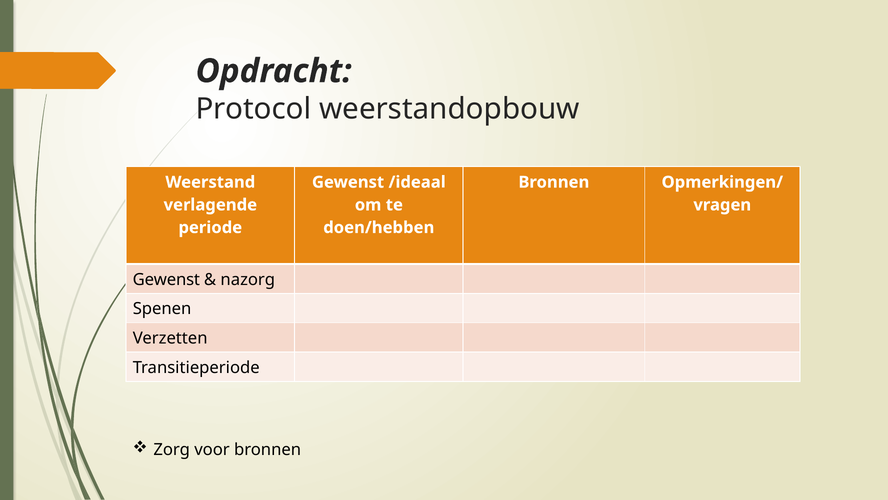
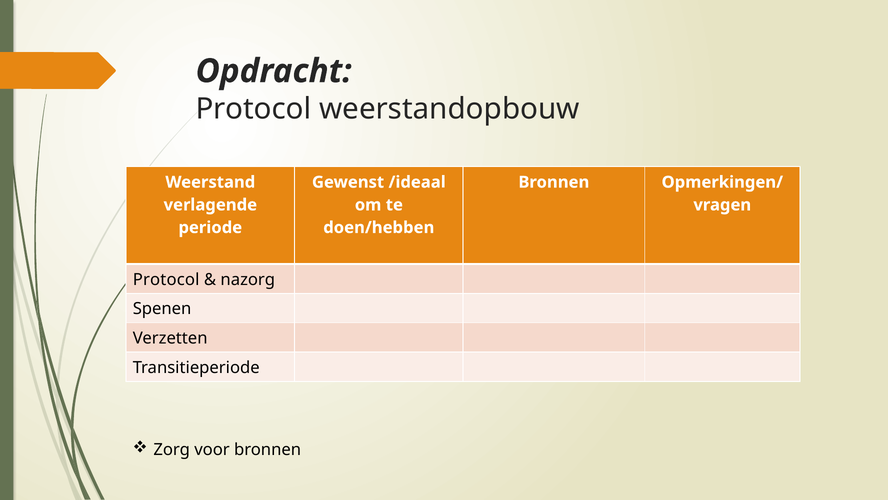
Gewenst at (166, 279): Gewenst -> Protocol
